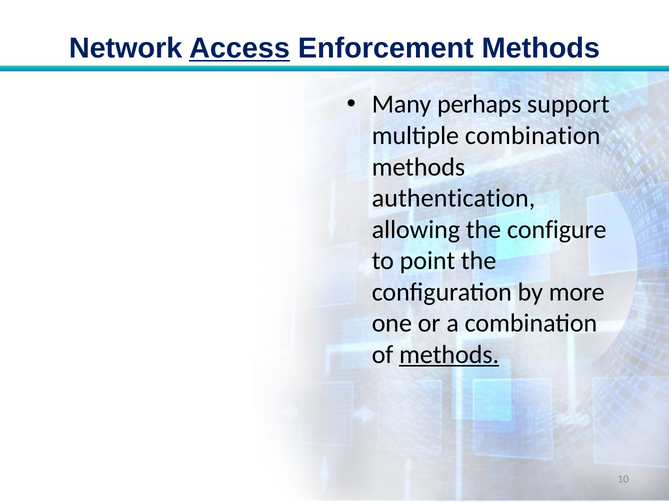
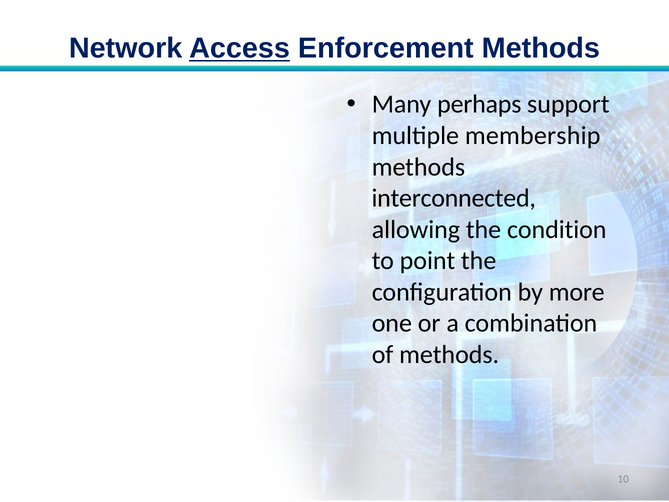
multiple combination: combination -> membership
authentication: authentication -> interconnected
configure: configure -> condition
methods at (449, 354) underline: present -> none
